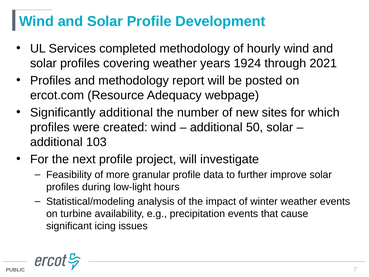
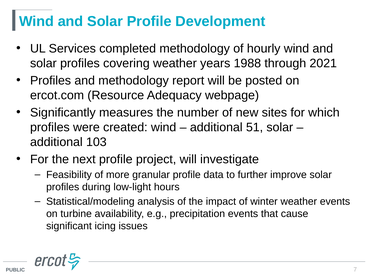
1924: 1924 -> 1988
Significantly additional: additional -> measures
50: 50 -> 51
